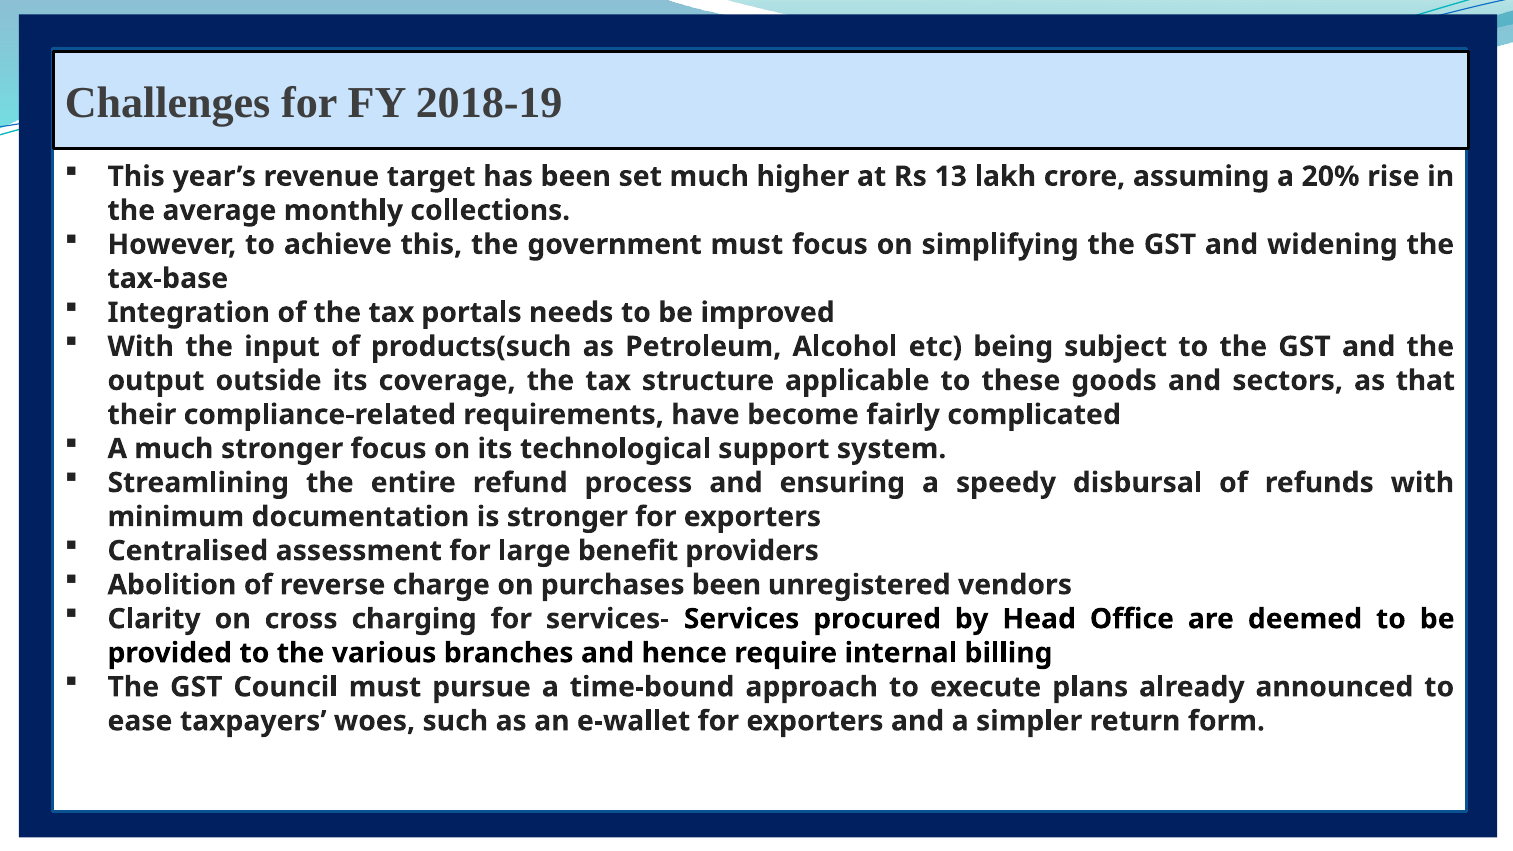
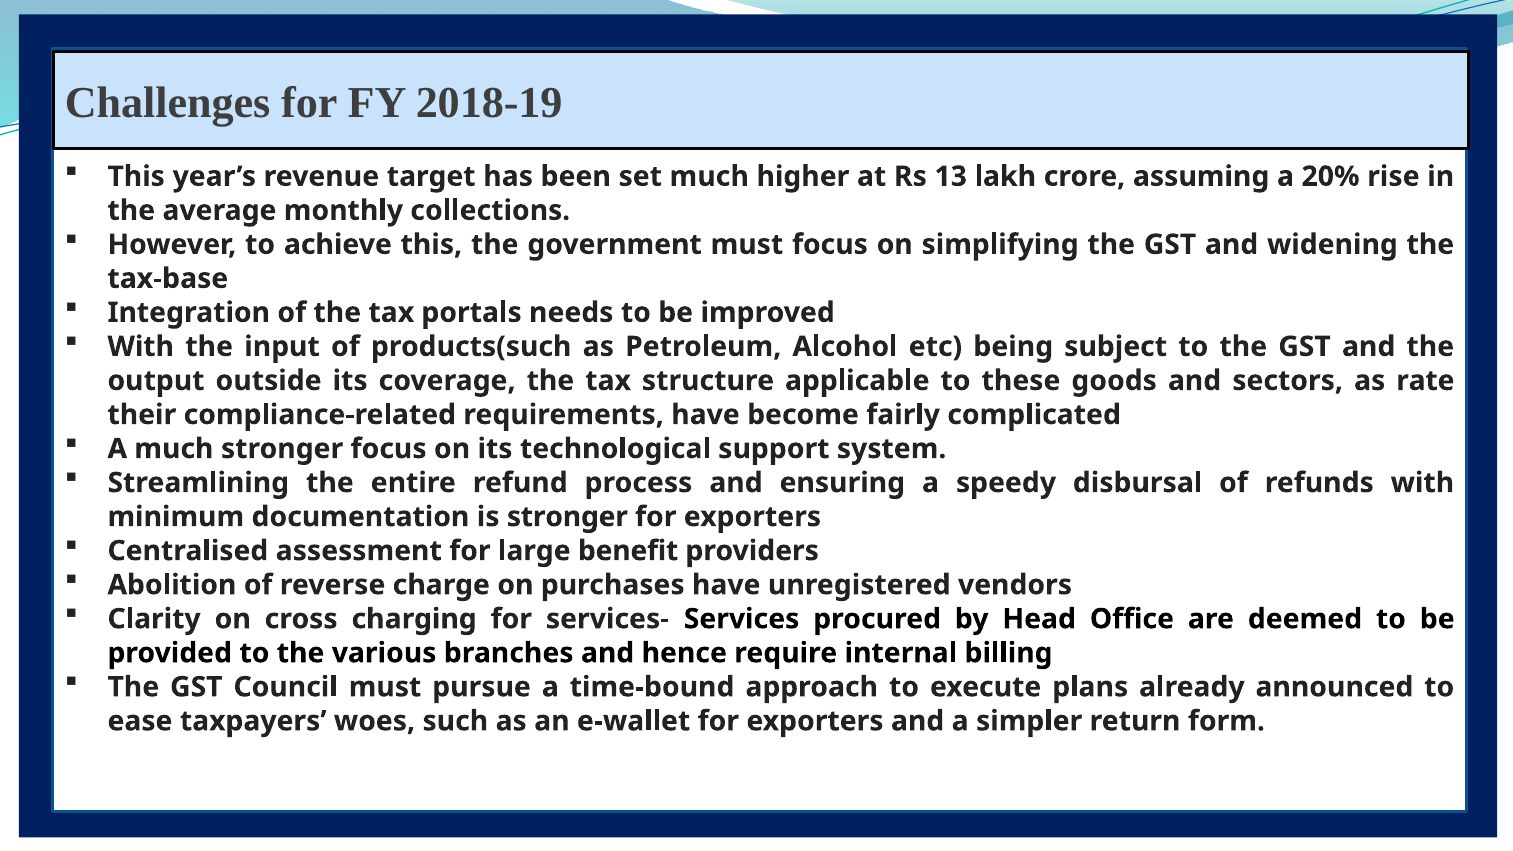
that: that -> rate
purchases been: been -> have
